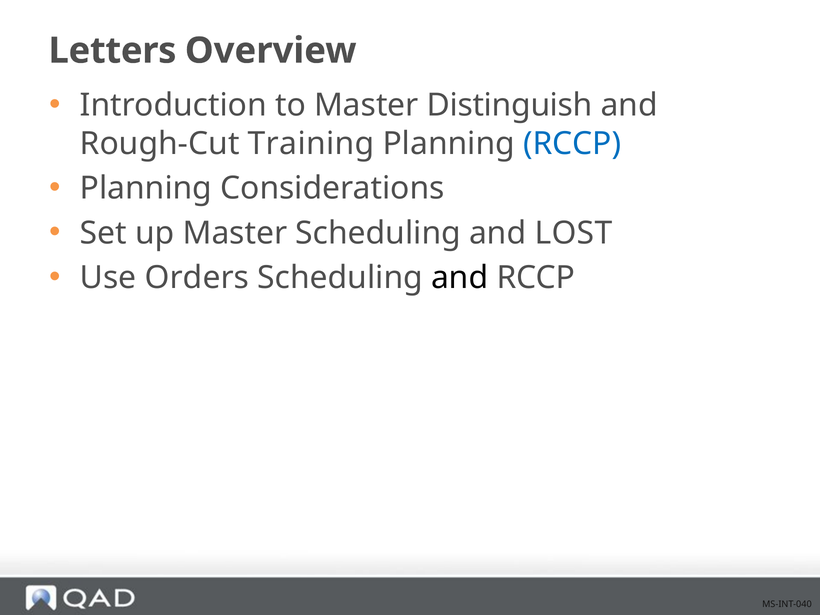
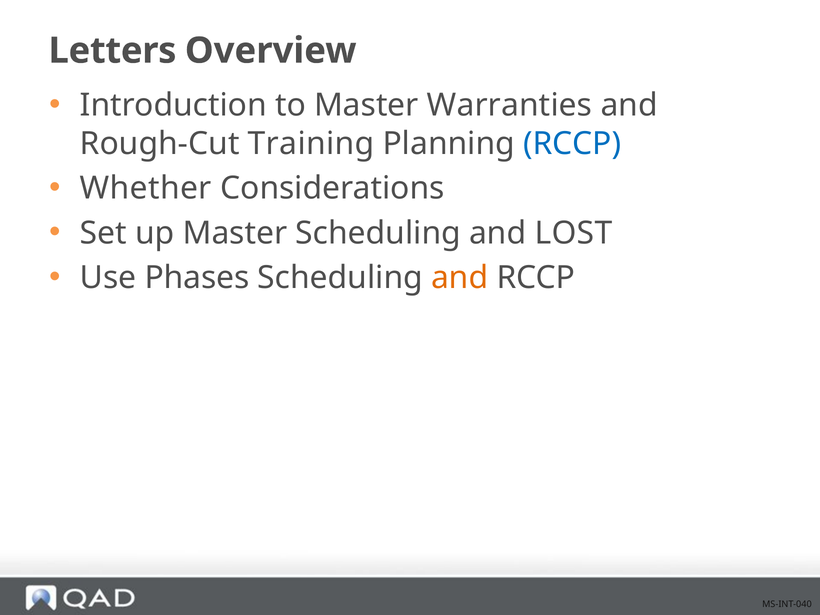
Distinguish: Distinguish -> Warranties
Planning at (146, 188): Planning -> Whether
Orders: Orders -> Phases
and at (460, 278) colour: black -> orange
